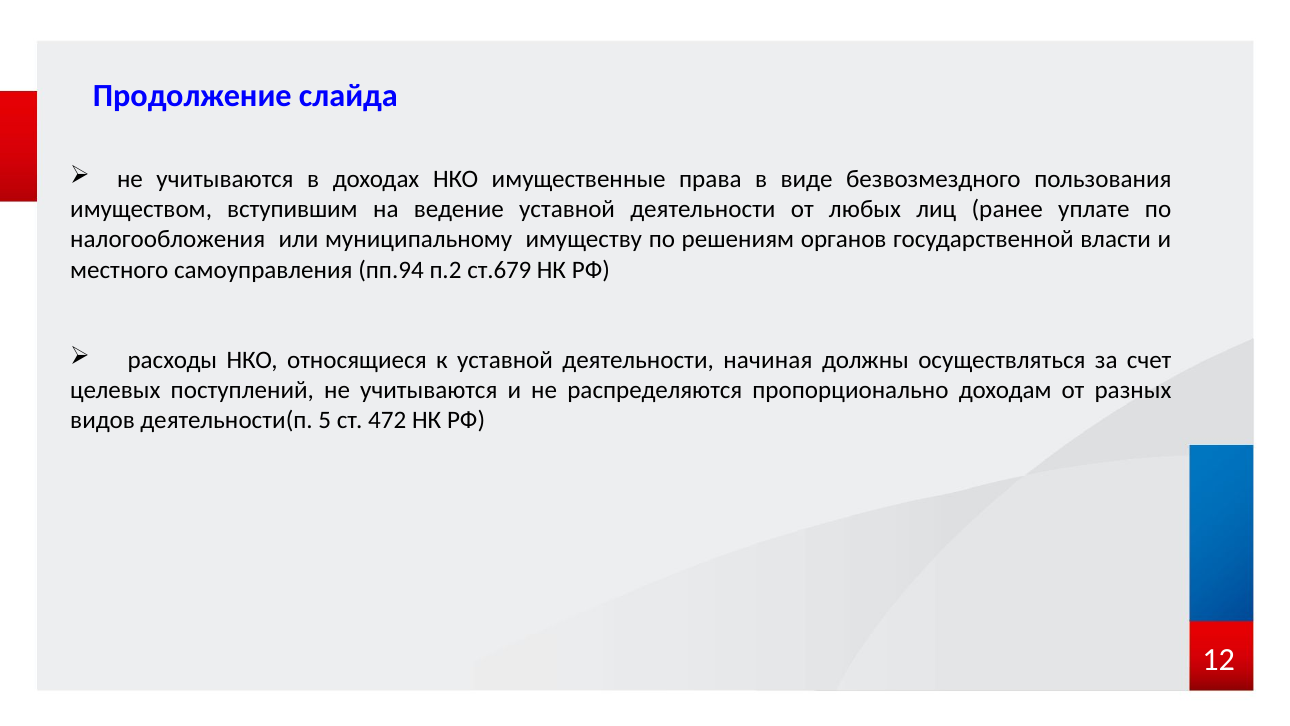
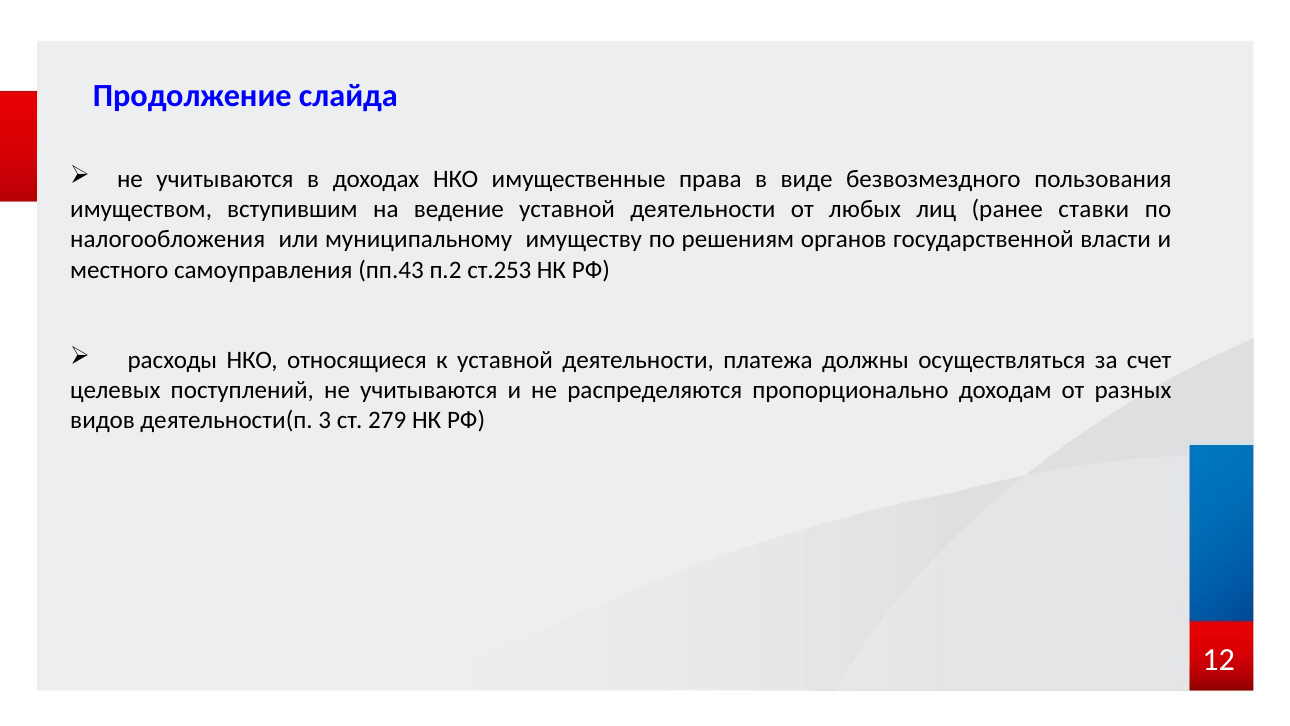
уплате: уплате -> ставки
пп.94: пп.94 -> пп.43
ст.679: ст.679 -> ст.253
начиная: начиная -> платежа
5: 5 -> 3
472: 472 -> 279
